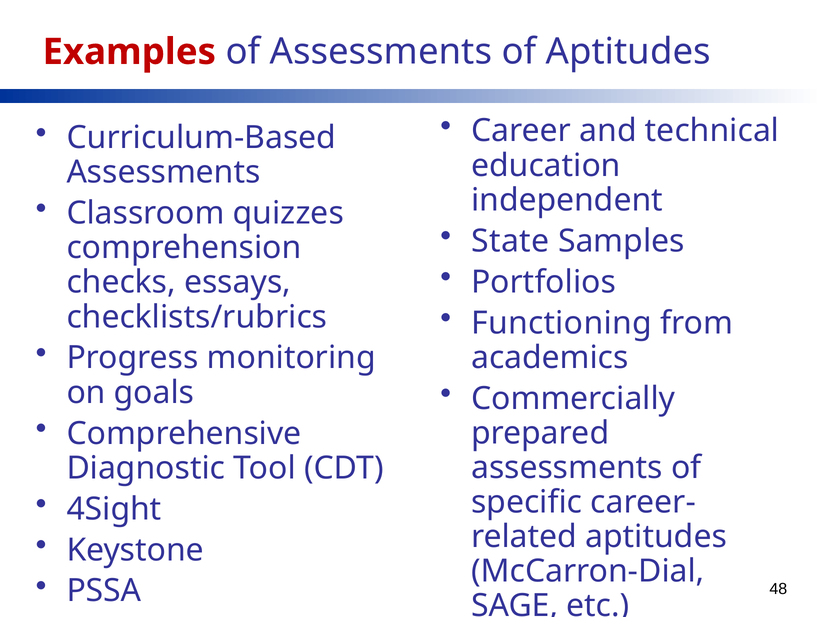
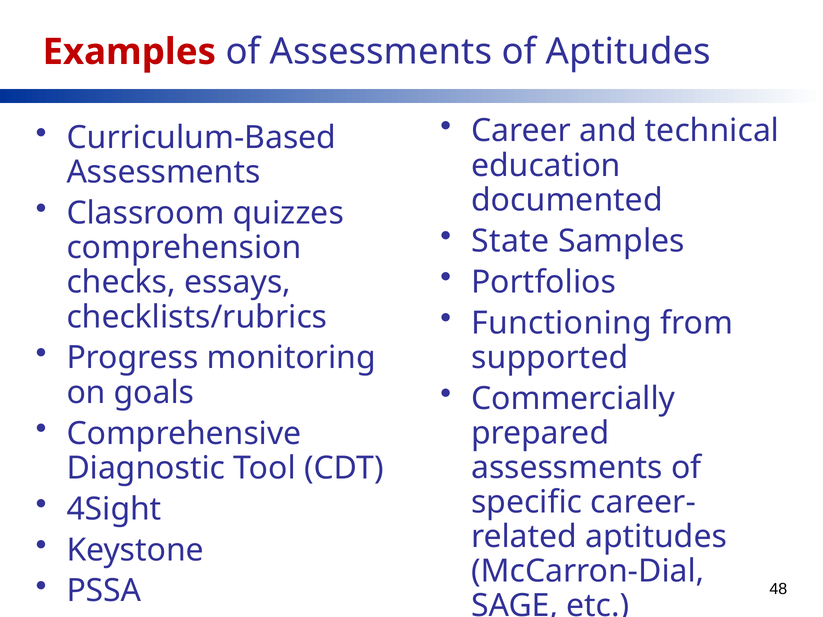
independent: independent -> documented
academics: academics -> supported
